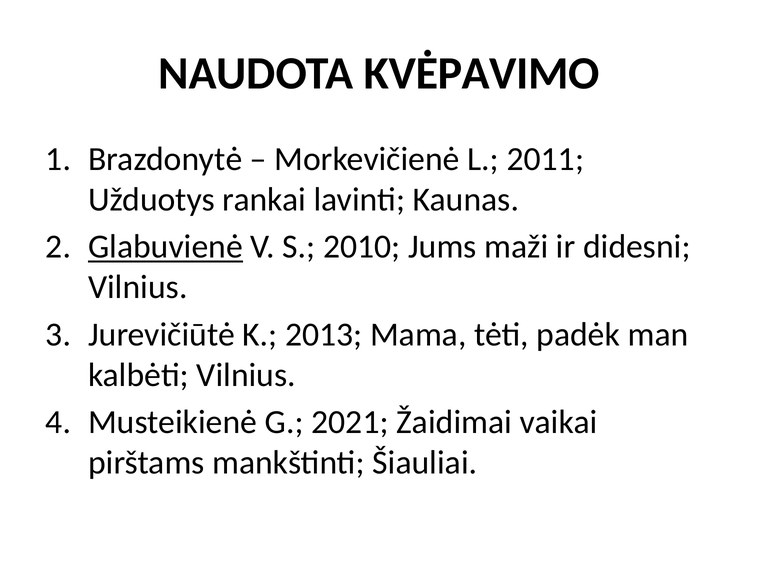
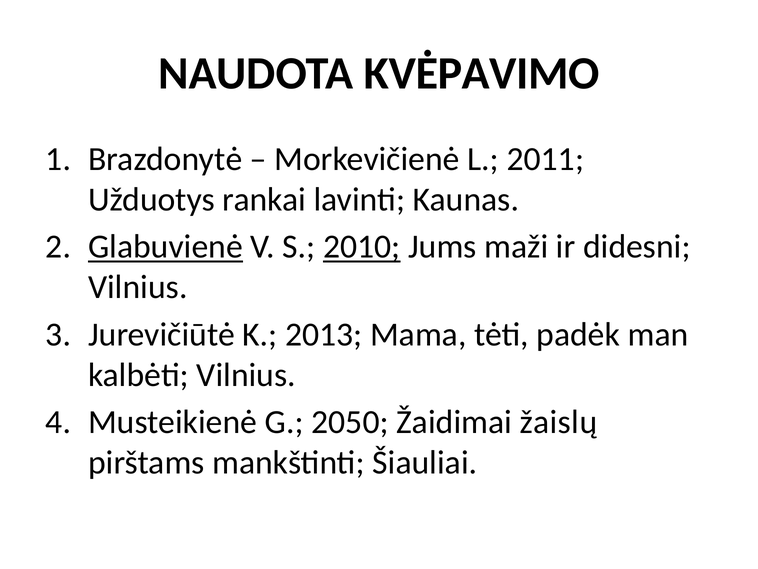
2010 underline: none -> present
2021: 2021 -> 2050
vaikai: vaikai -> žaislų
